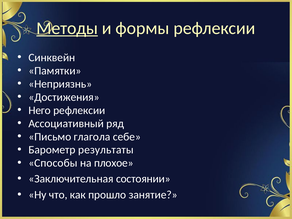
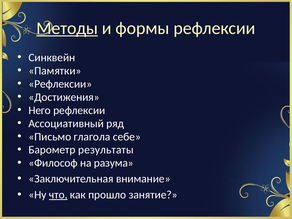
Неприязнь at (60, 84): Неприязнь -> Рефлексии
Способы: Способы -> Философ
плохое: плохое -> разума
состоянии: состоянии -> внимание
что underline: none -> present
